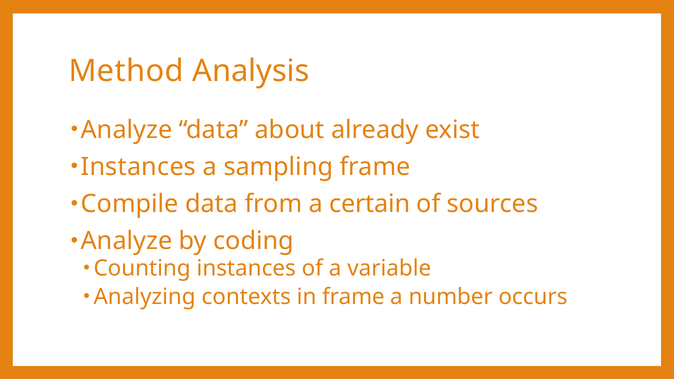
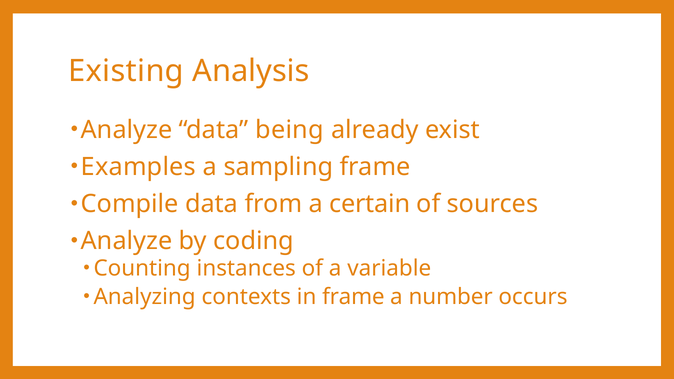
Method: Method -> Existing
about: about -> being
Instances at (138, 167): Instances -> Examples
